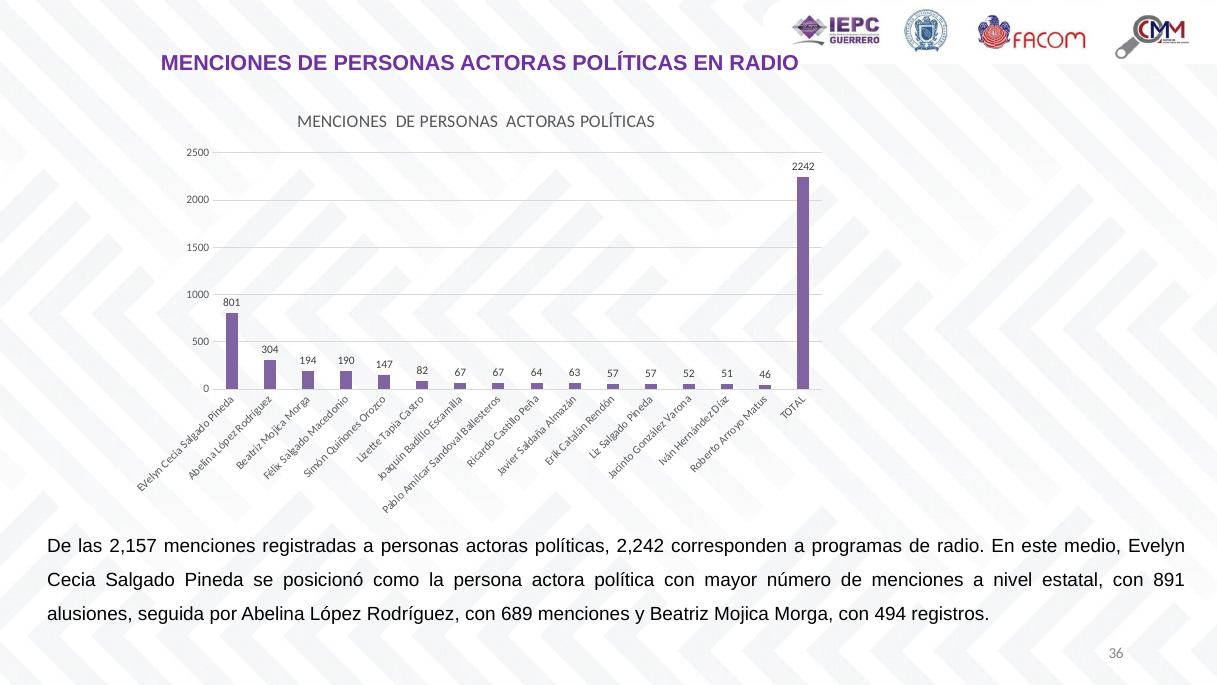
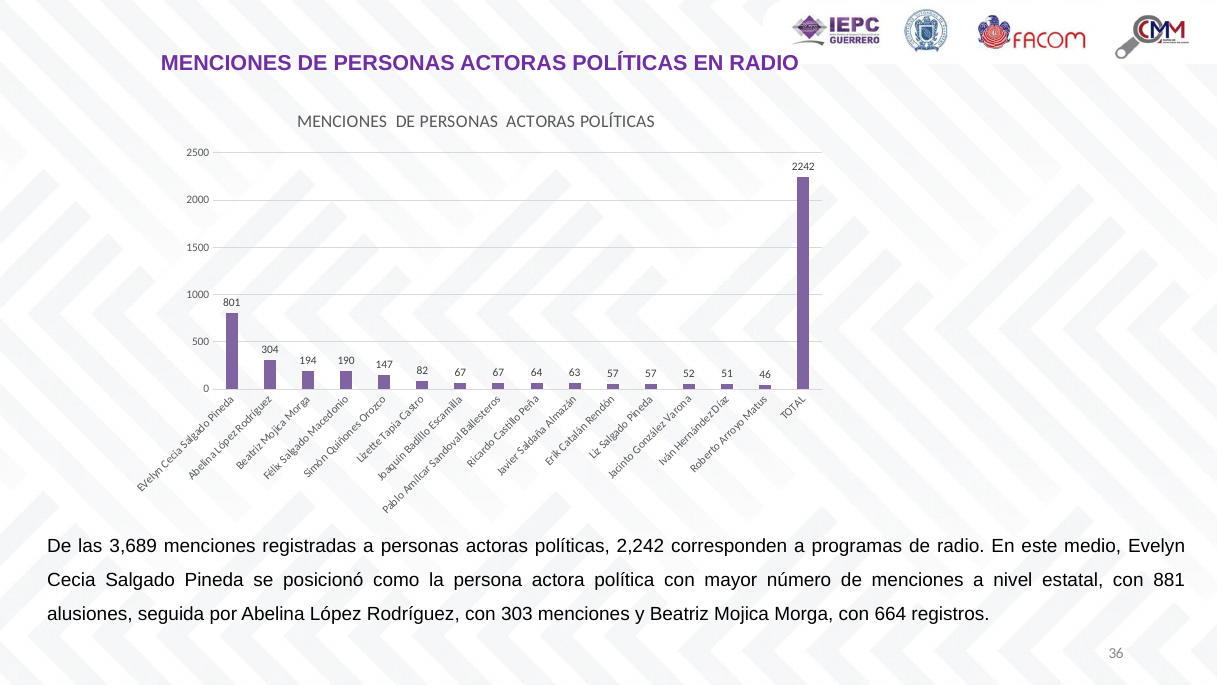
2,157: 2,157 -> 3,689
891: 891 -> 881
689: 689 -> 303
494: 494 -> 664
